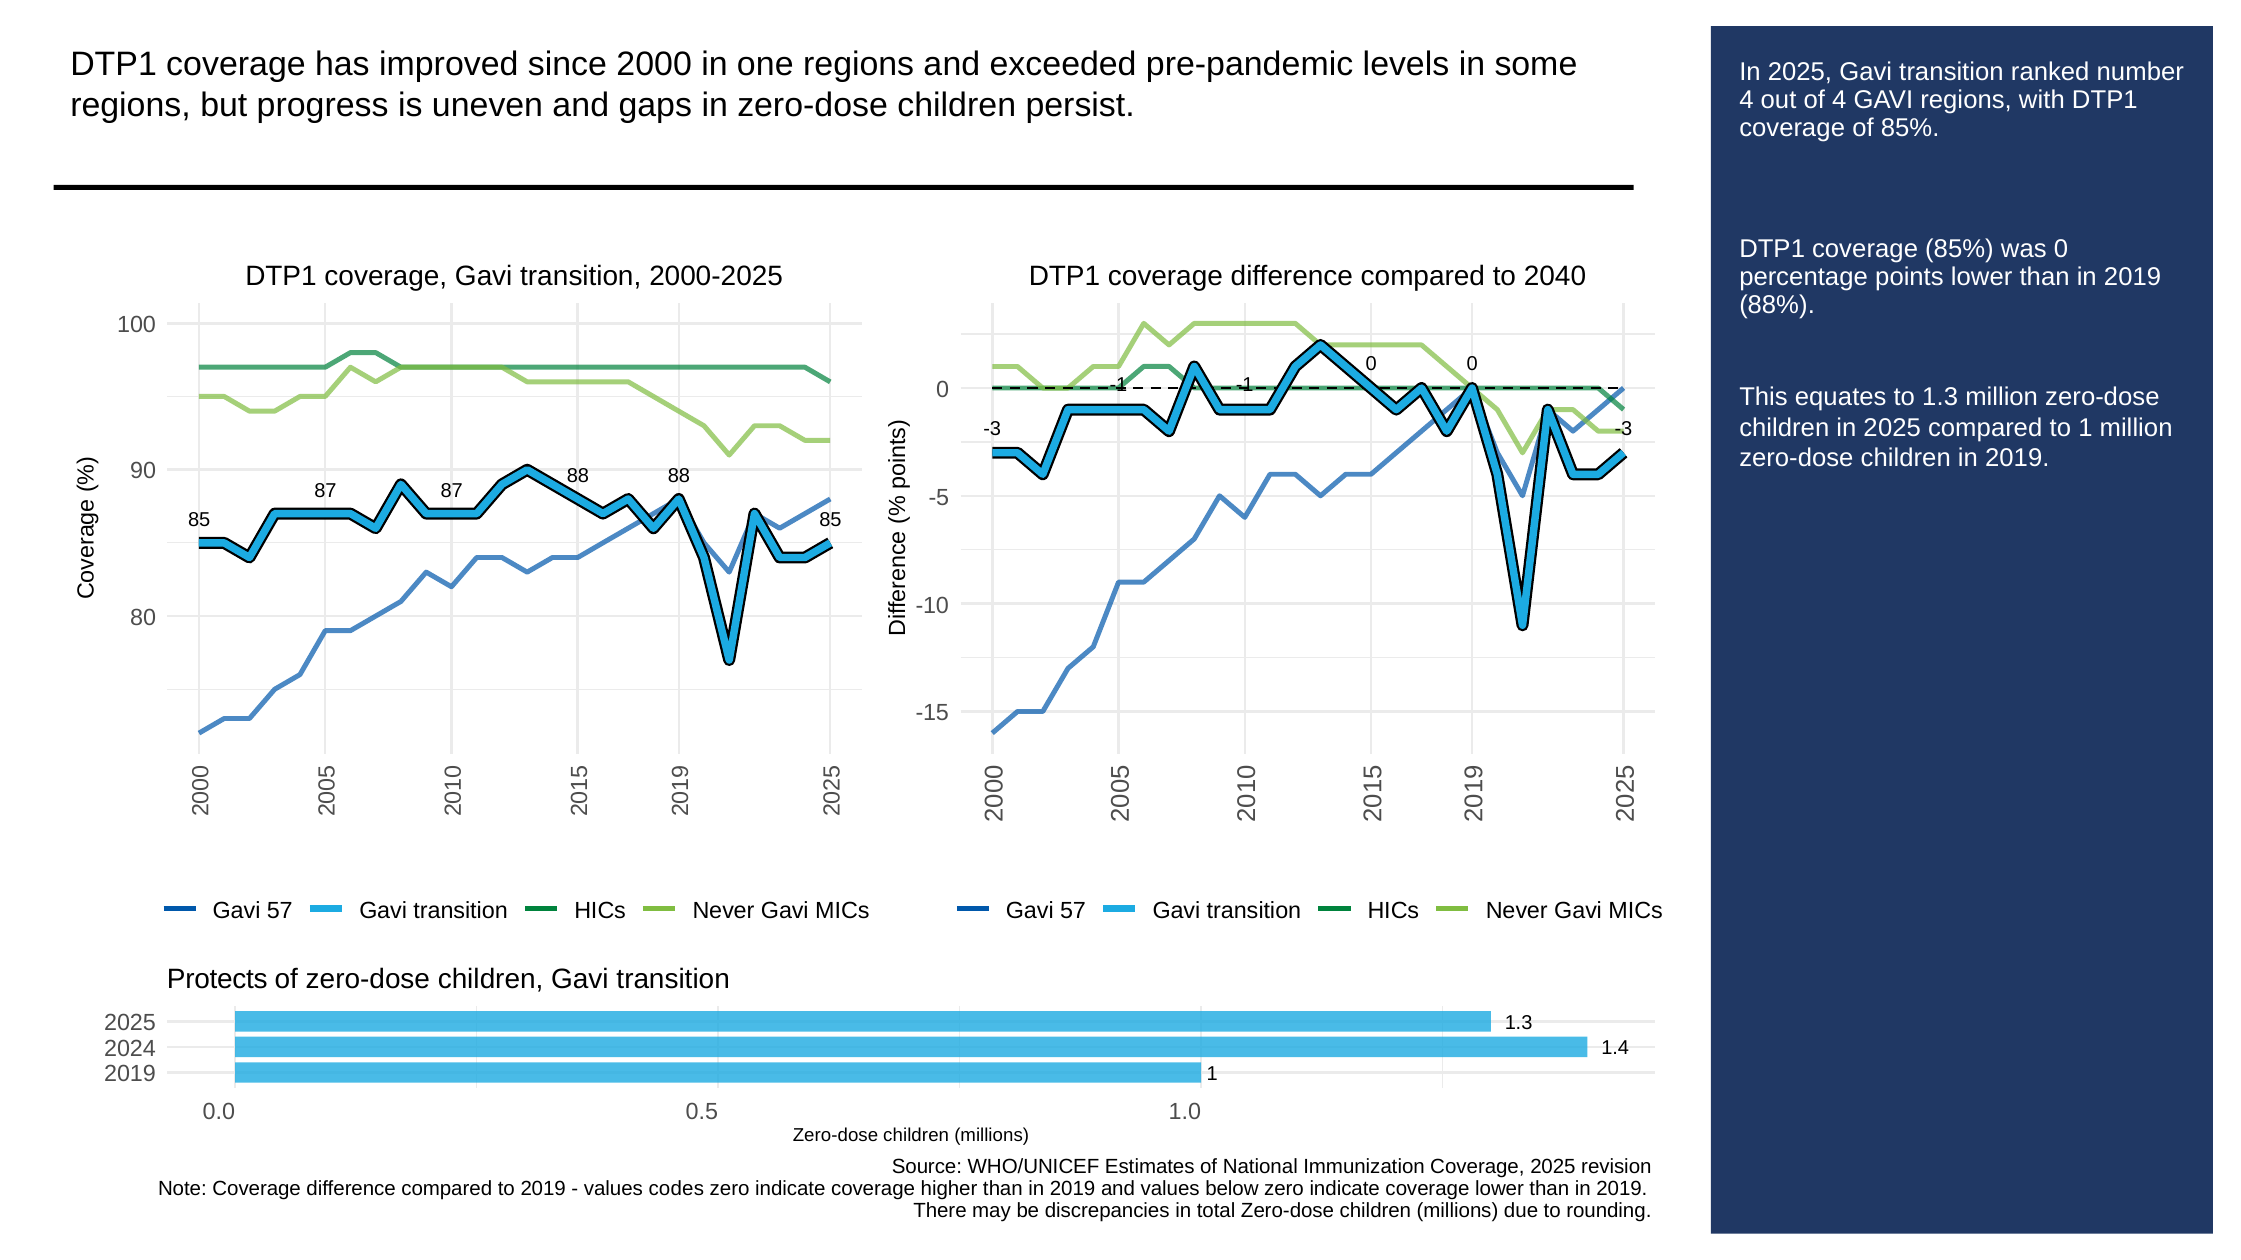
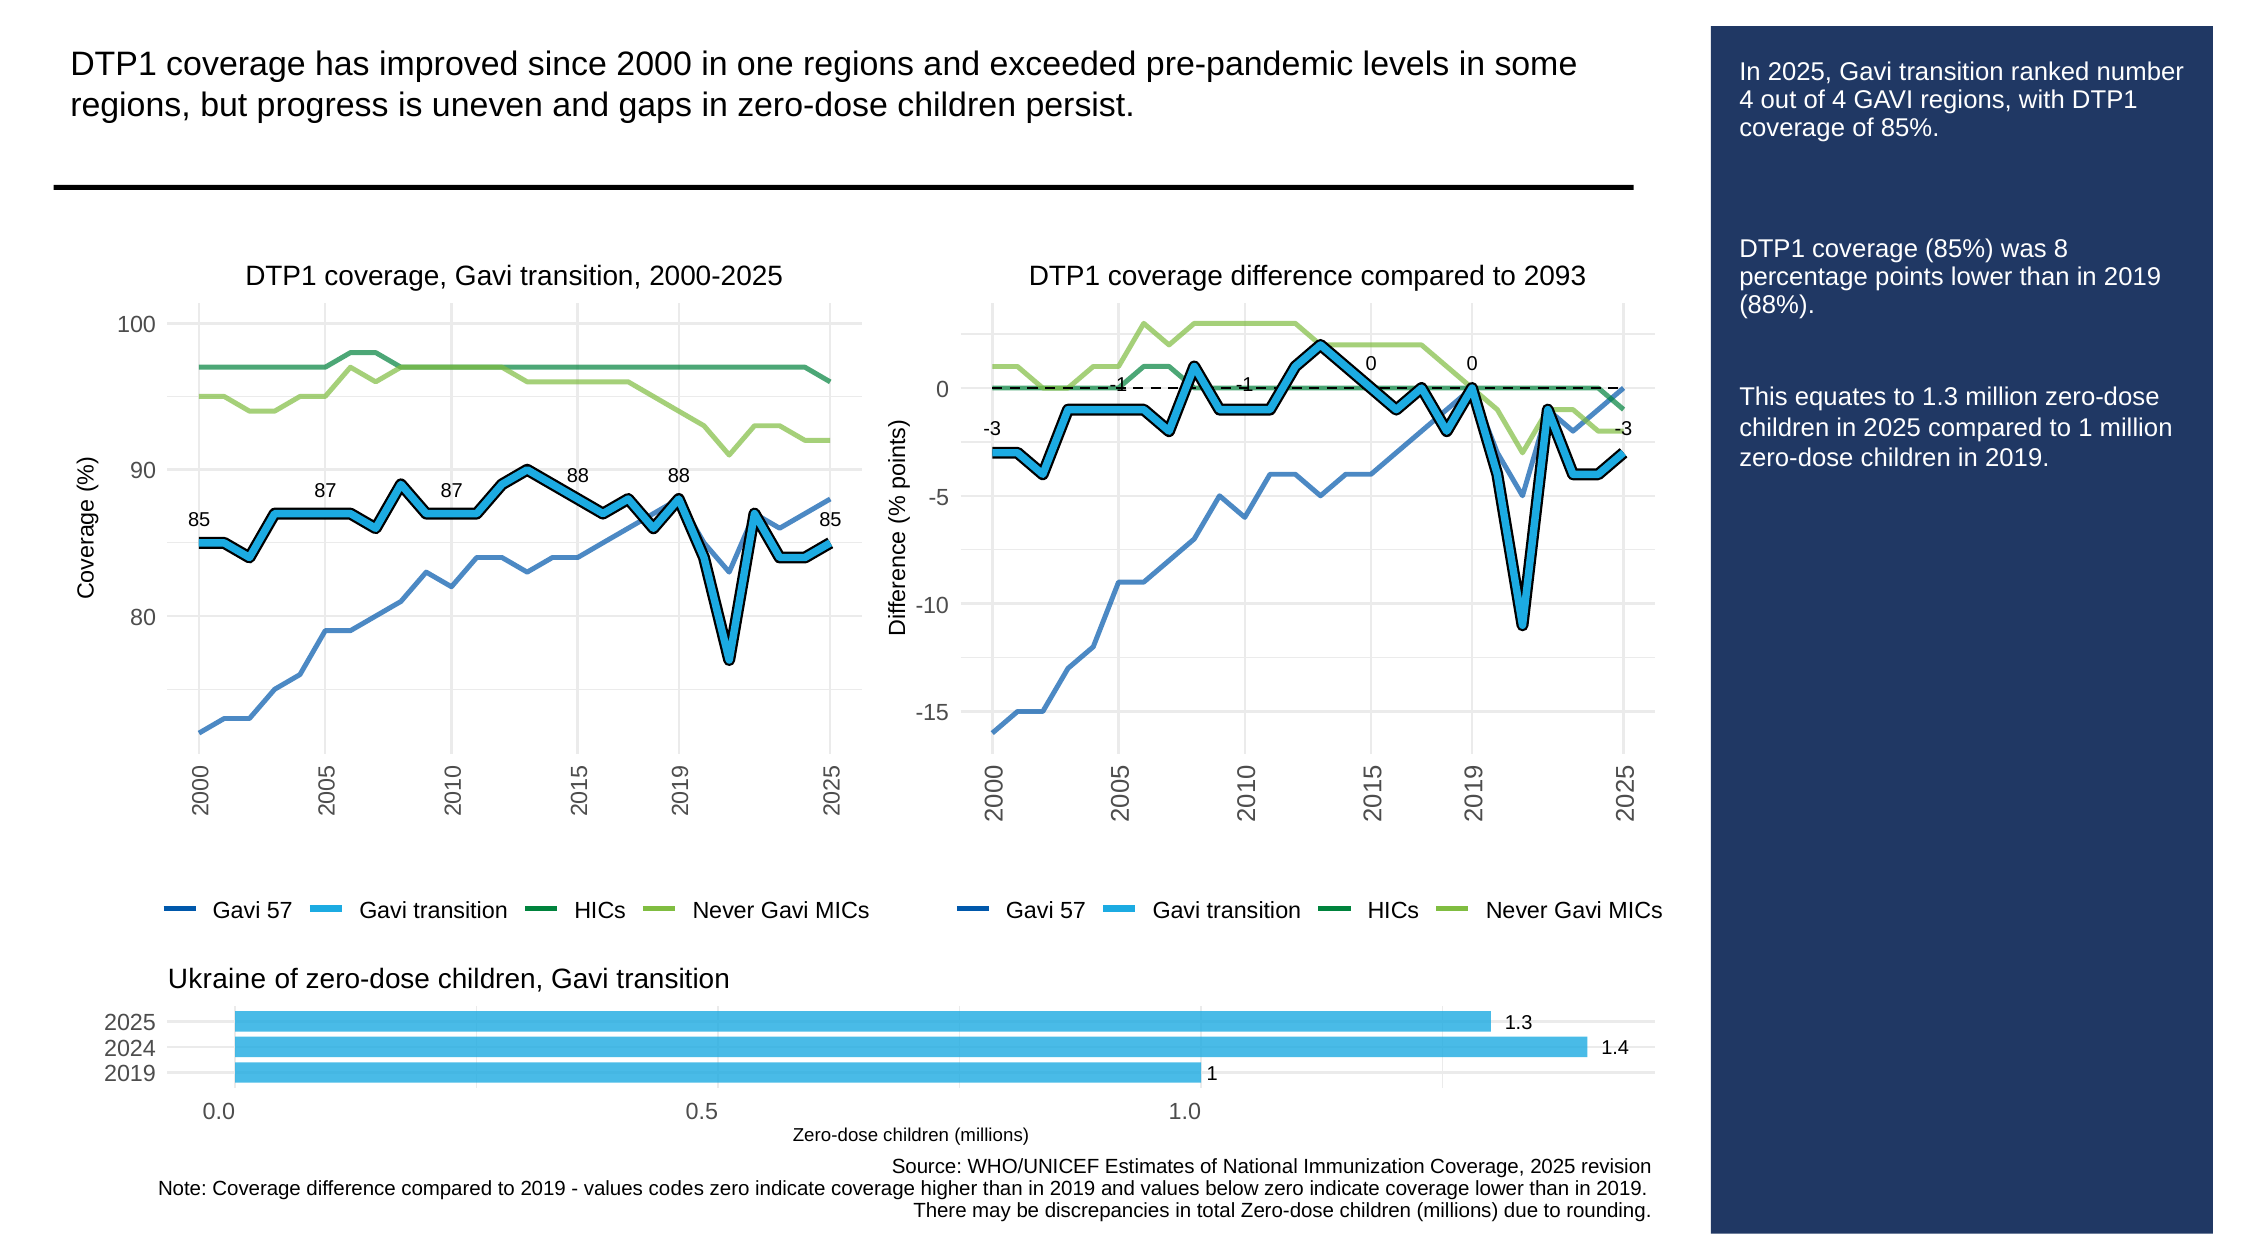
was 0: 0 -> 8
2040: 2040 -> 2093
Protects: Protects -> Ukraine
